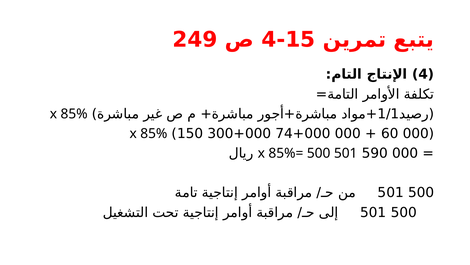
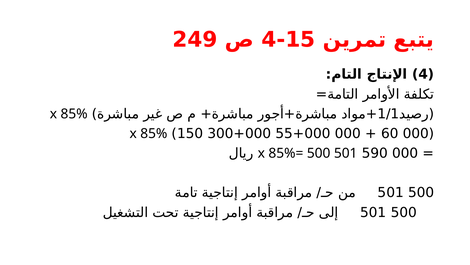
74+000: 74+000 -> 55+000
